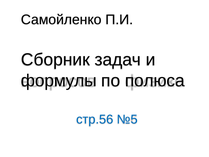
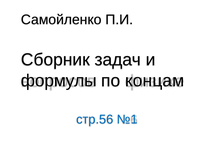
полюса: полюса -> концам
№5: №5 -> №1
